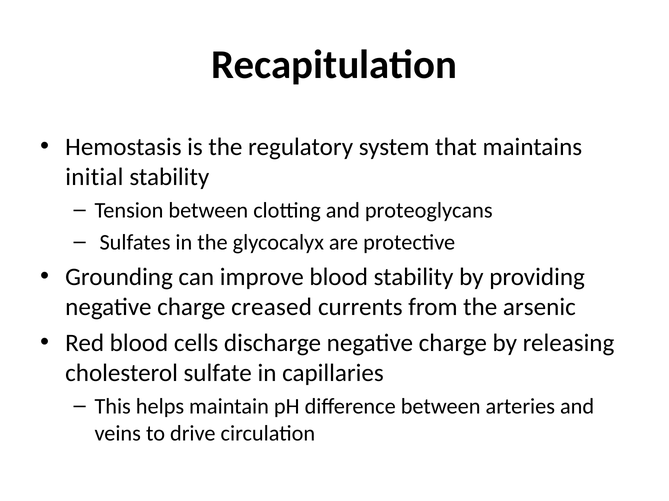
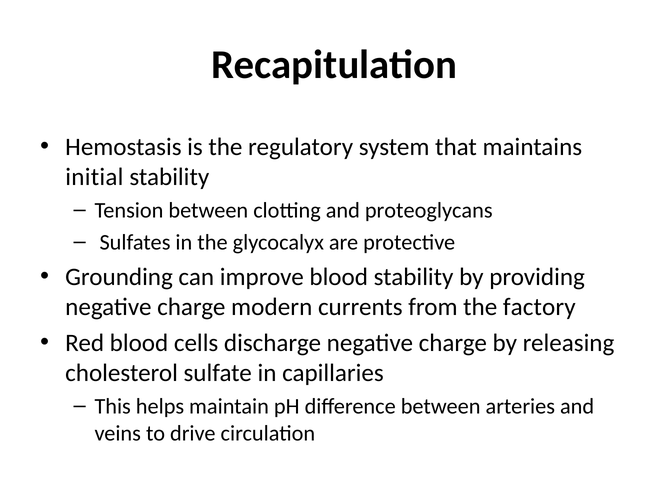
creased: creased -> modern
arsenic: arsenic -> factory
